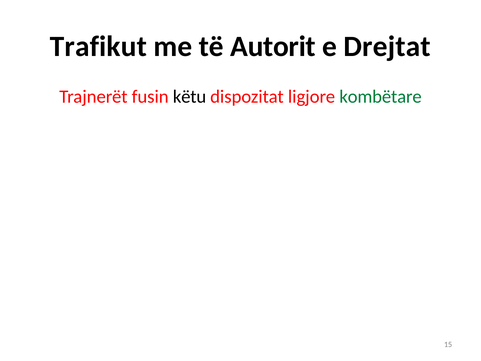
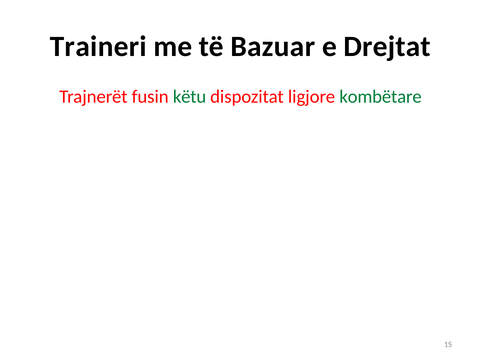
Trafikut: Trafikut -> Traineri
Autorit: Autorit -> Bazuar
këtu colour: black -> green
